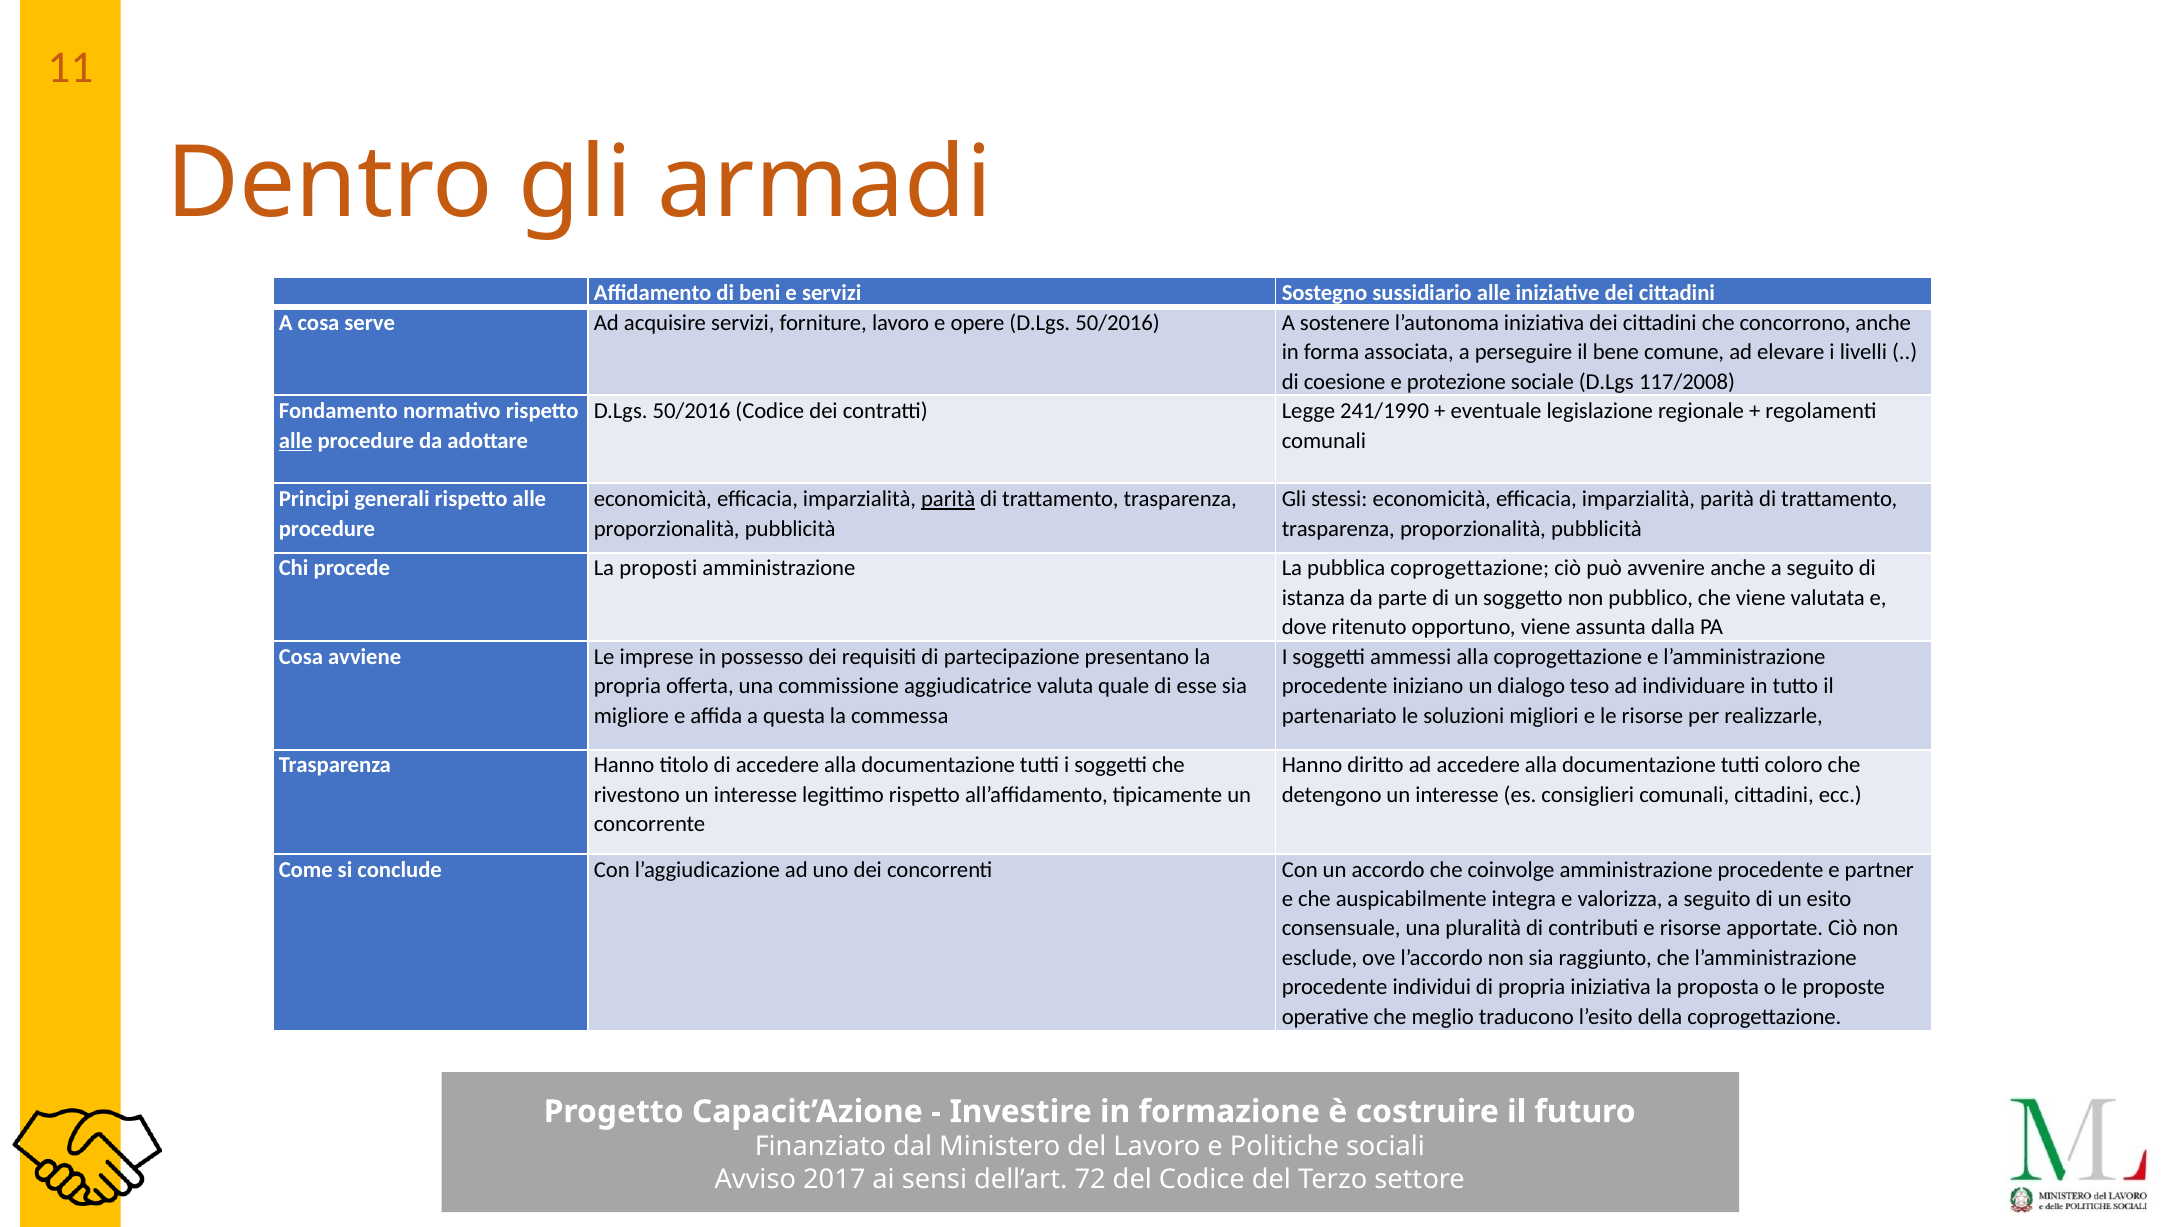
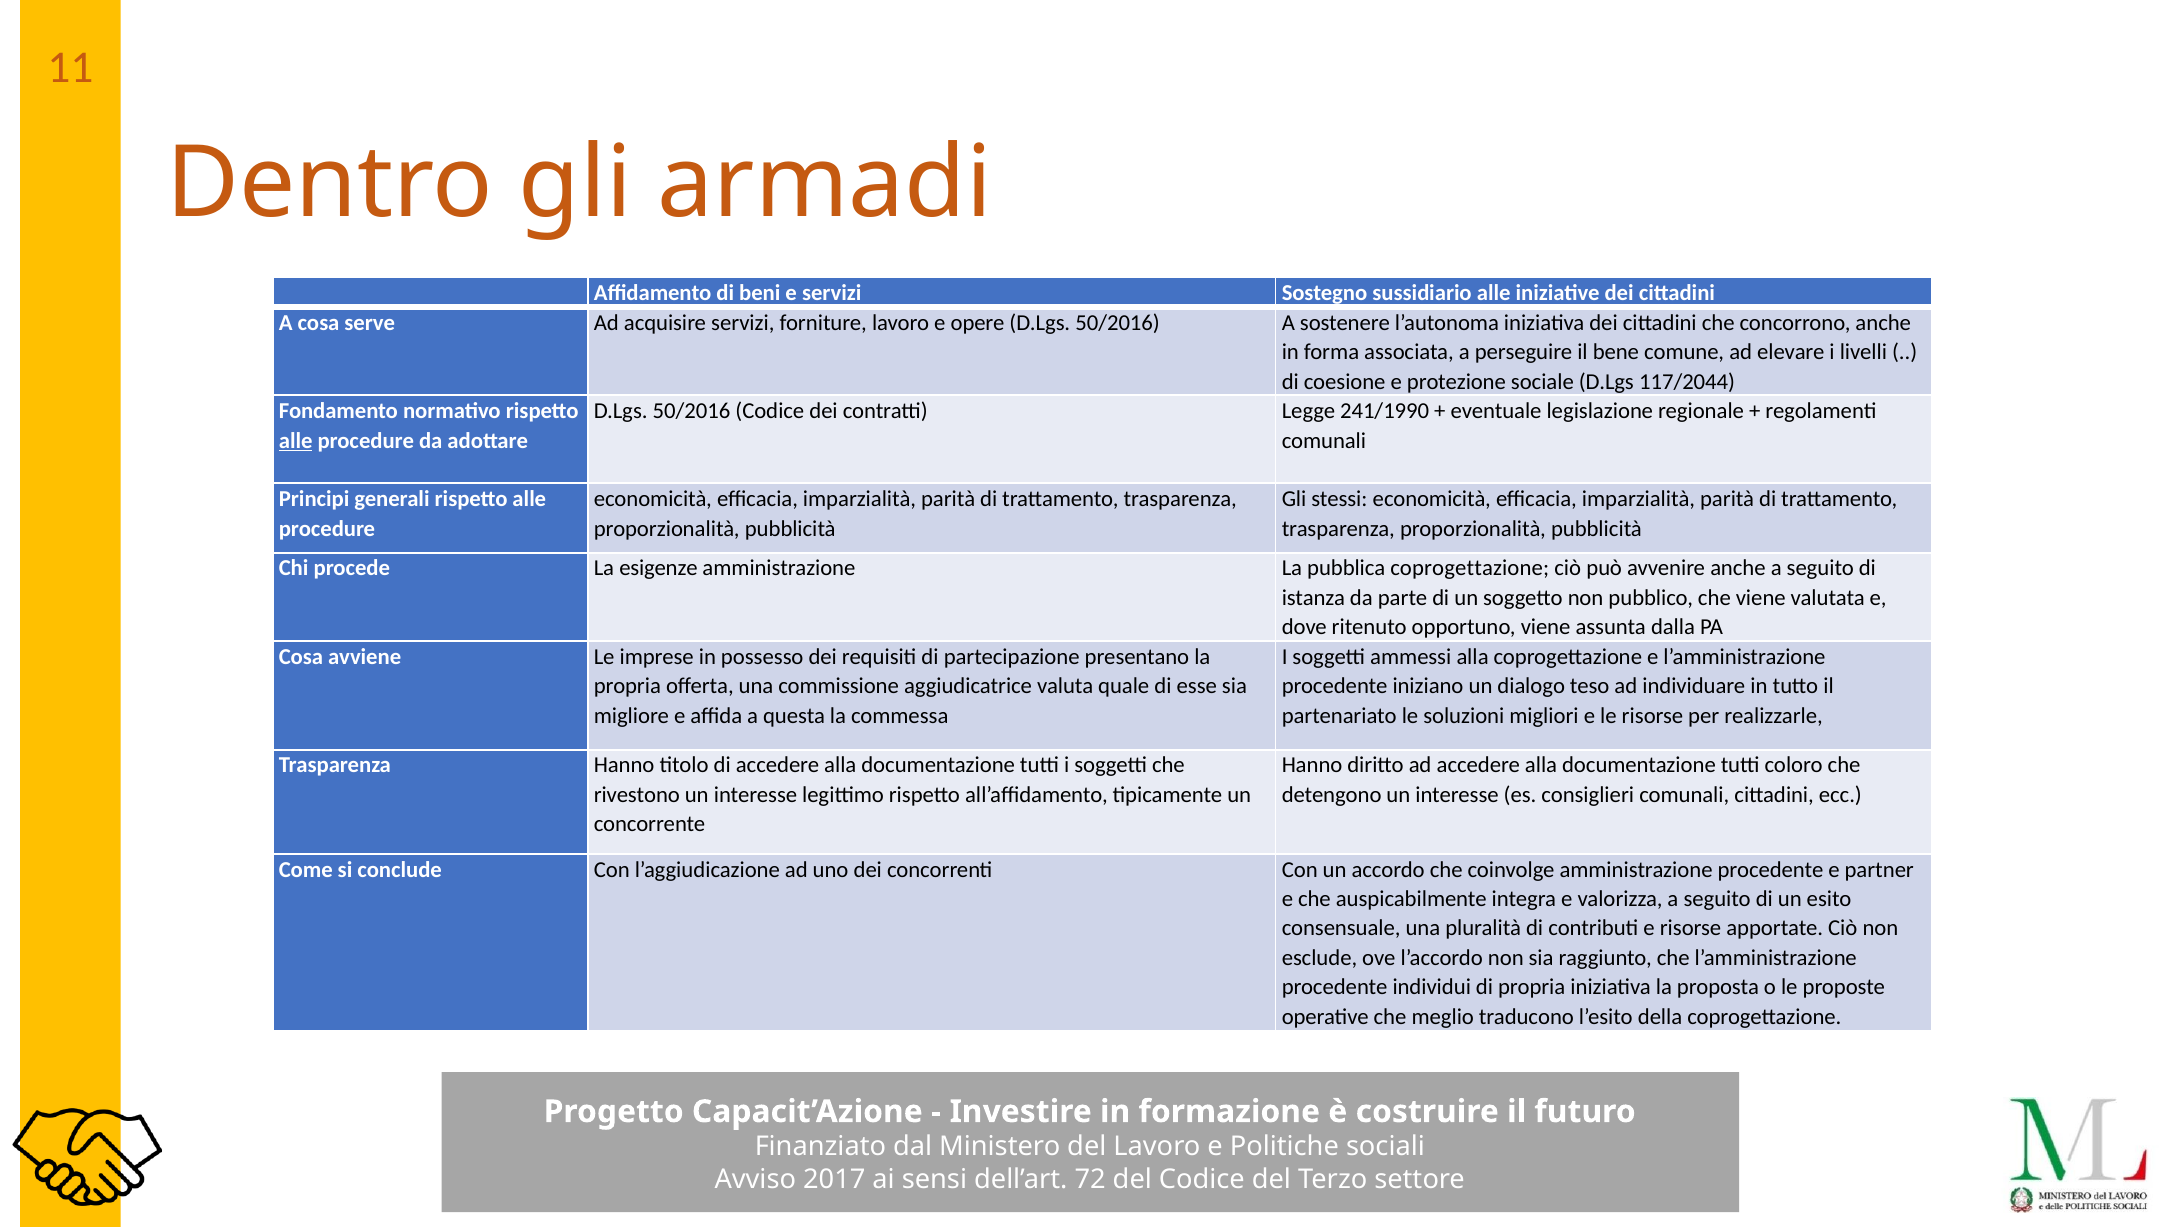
117/2008: 117/2008 -> 117/2044
parità at (948, 499) underline: present -> none
proposti: proposti -> esigenze
